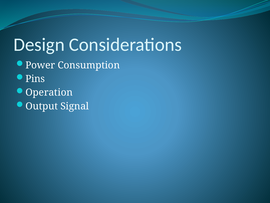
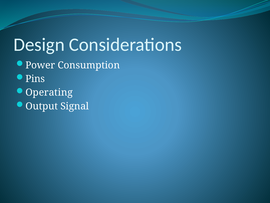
Operation: Operation -> Operating
